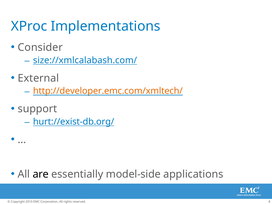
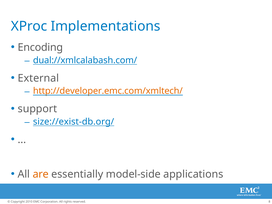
Consider: Consider -> Encoding
size://xmlcalabash.com/: size://xmlcalabash.com/ -> dual://xmlcalabash.com/
hurt://exist-db.org/: hurt://exist-db.org/ -> size://exist-db.org/
are colour: black -> orange
